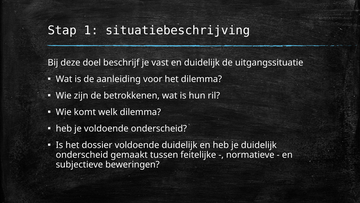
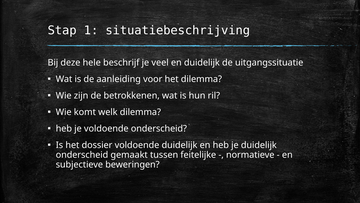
doel: doel -> hele
vast: vast -> veel
